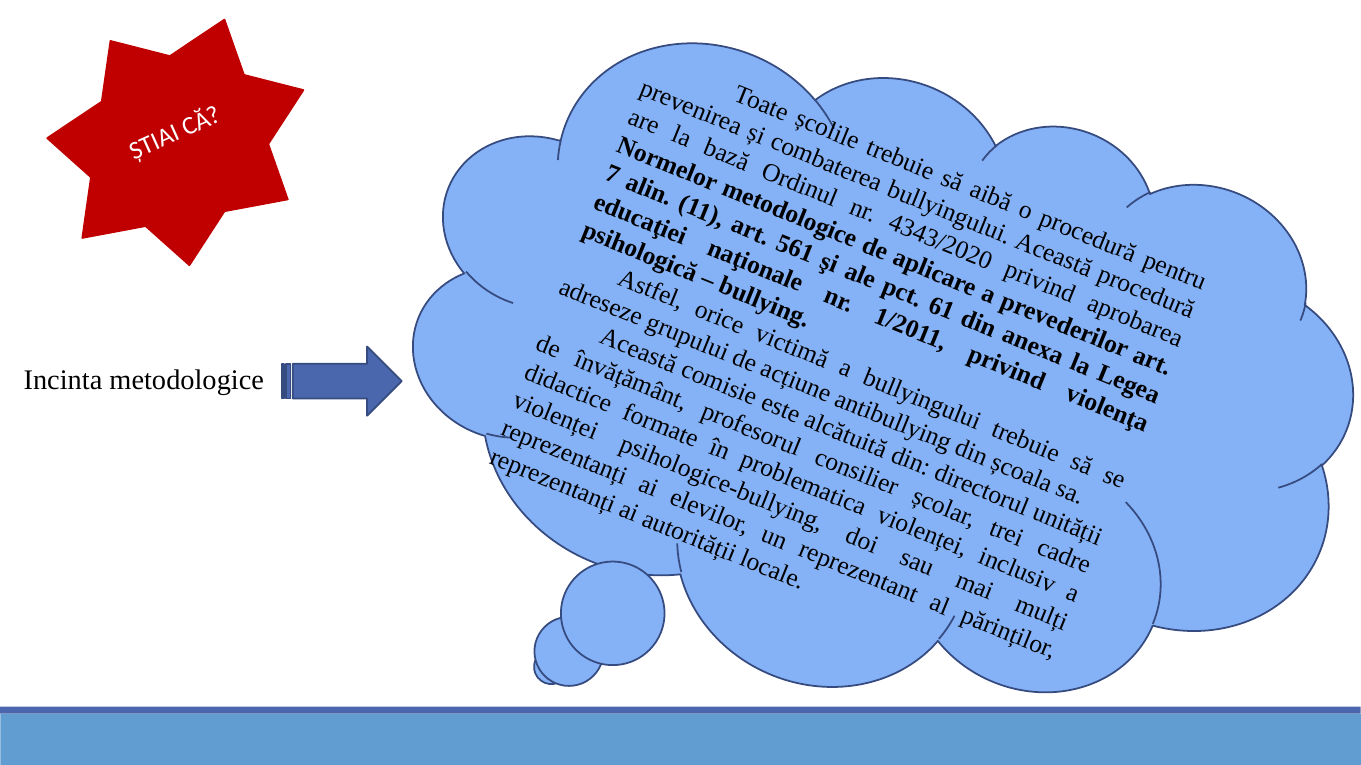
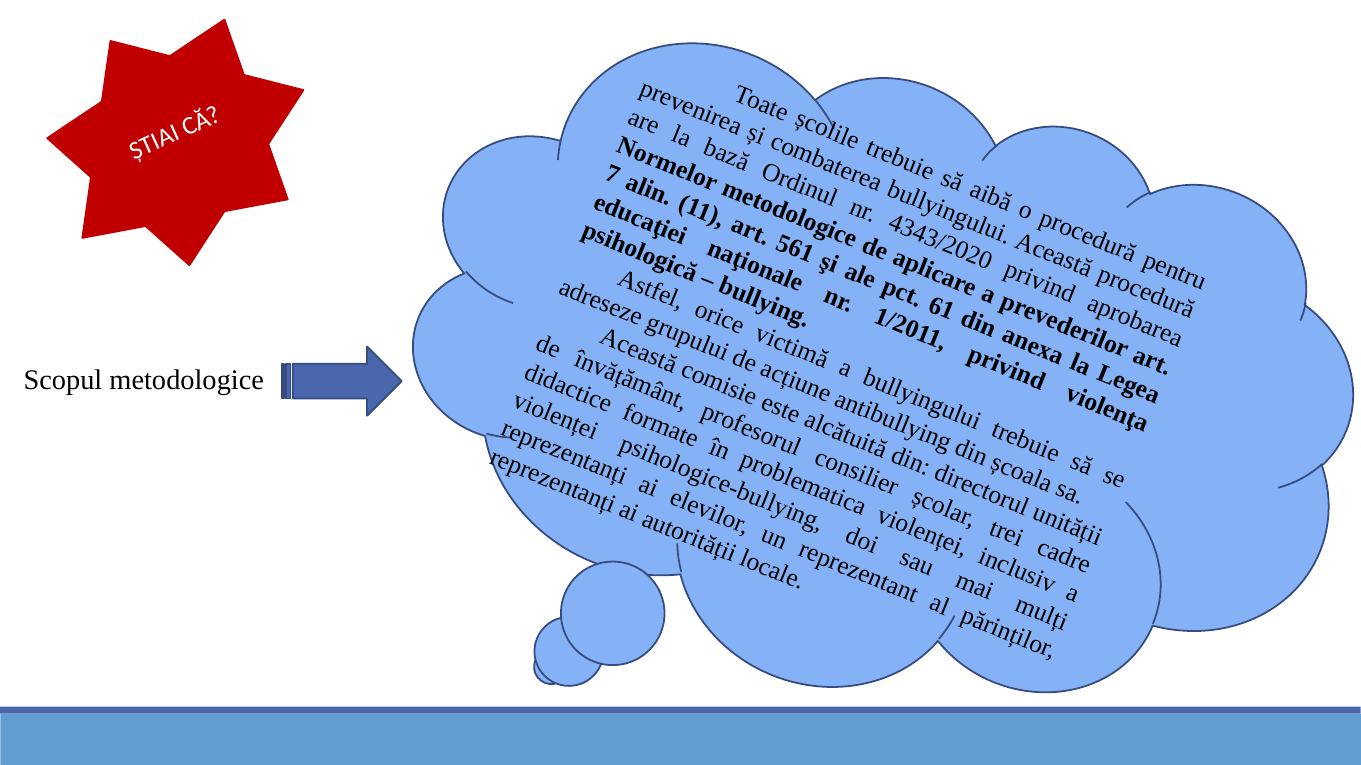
Incinta: Incinta -> Scopul
